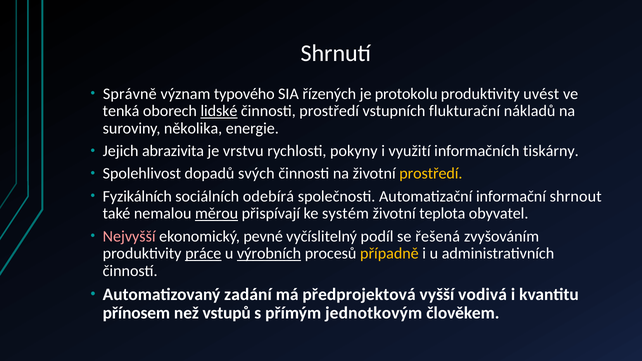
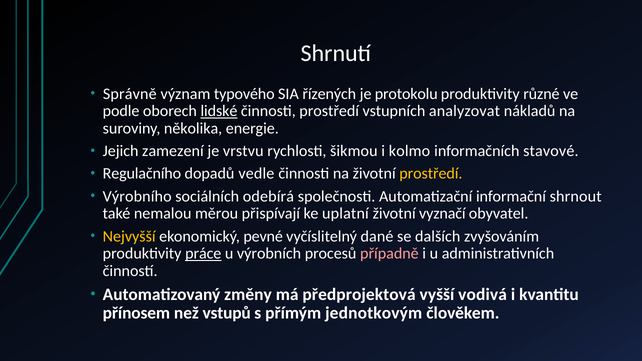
uvést: uvést -> různé
tenká: tenká -> podle
flukturační: flukturační -> analyzovat
abrazivita: abrazivita -> zamezení
pokyny: pokyny -> šikmou
využití: využití -> kolmo
tiskárny: tiskárny -> stavové
Spolehlivost: Spolehlivost -> Regulačního
svých: svých -> vedle
Fyzikálních: Fyzikálních -> Výrobního
měrou underline: present -> none
systém: systém -> uplatní
teplota: teplota -> vyznačí
Nejvyšší colour: pink -> yellow
podíl: podíl -> dané
řešená: řešená -> dalších
výrobních underline: present -> none
případně colour: yellow -> pink
zadání: zadání -> změny
